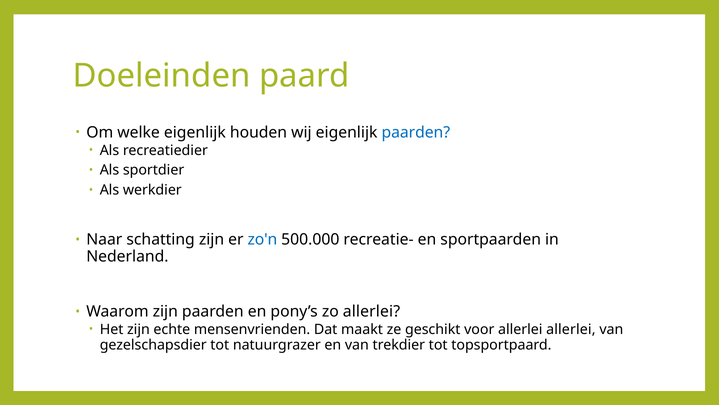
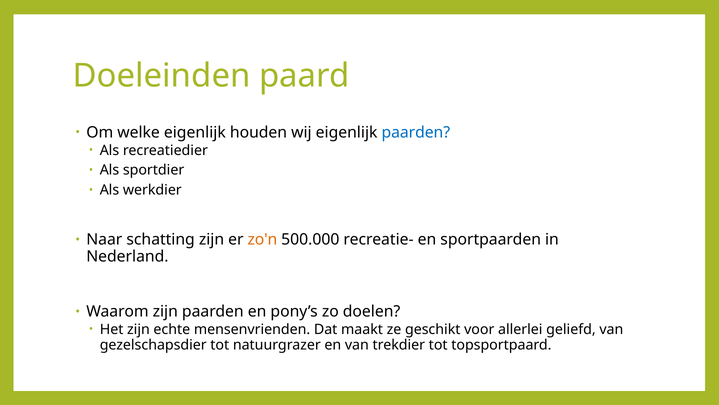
zo'n colour: blue -> orange
zo allerlei: allerlei -> doelen
allerlei allerlei: allerlei -> geliefd
